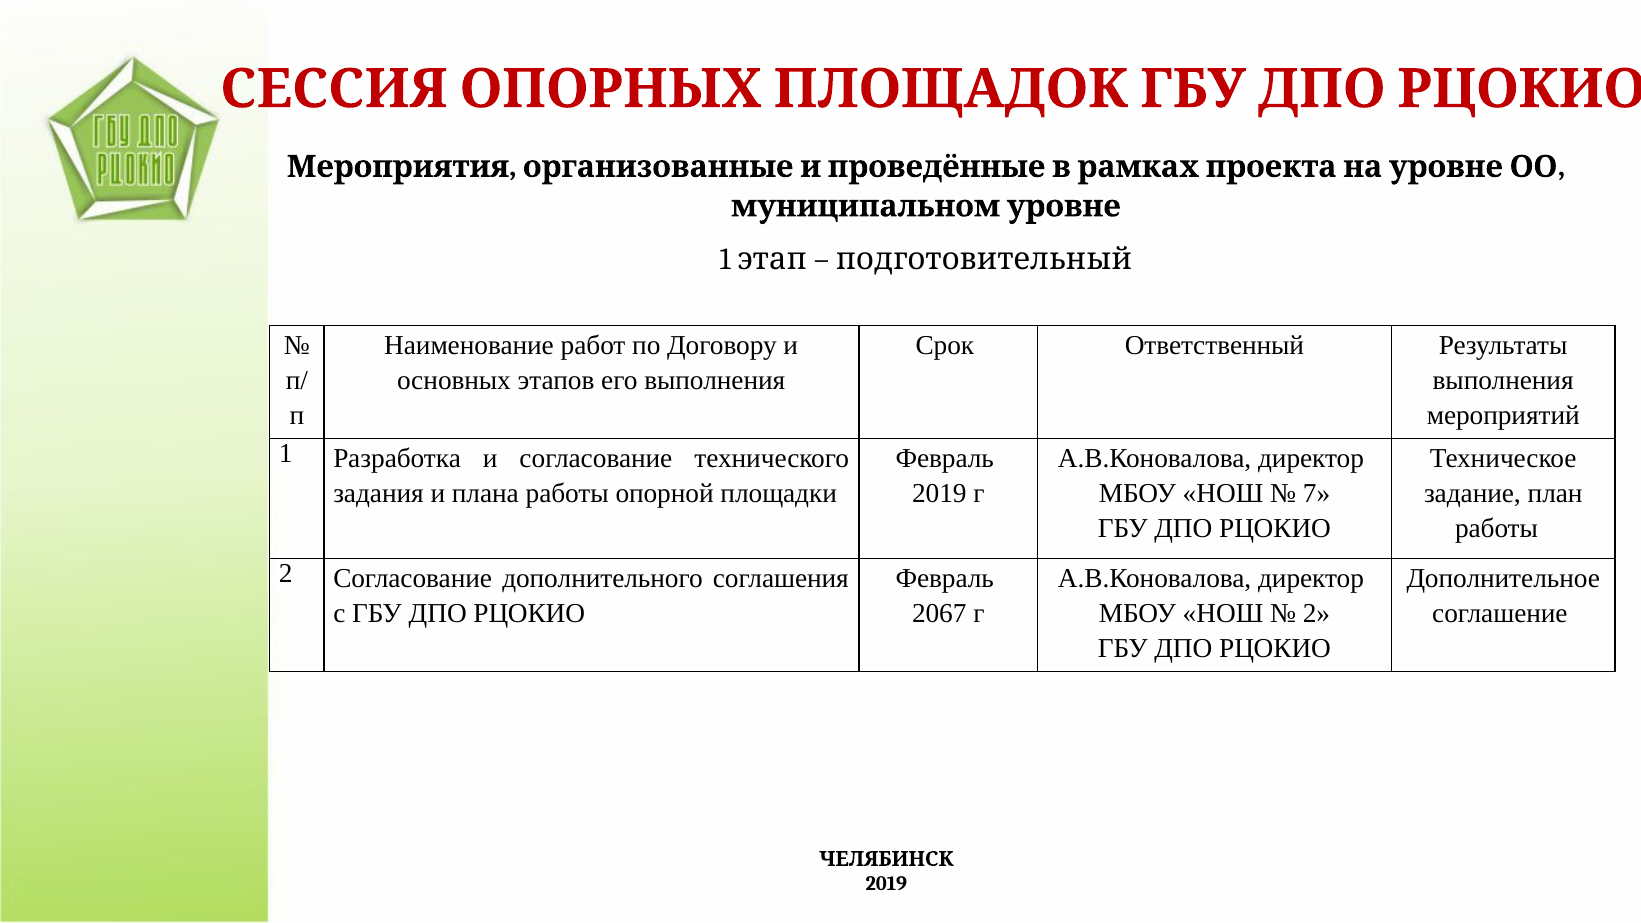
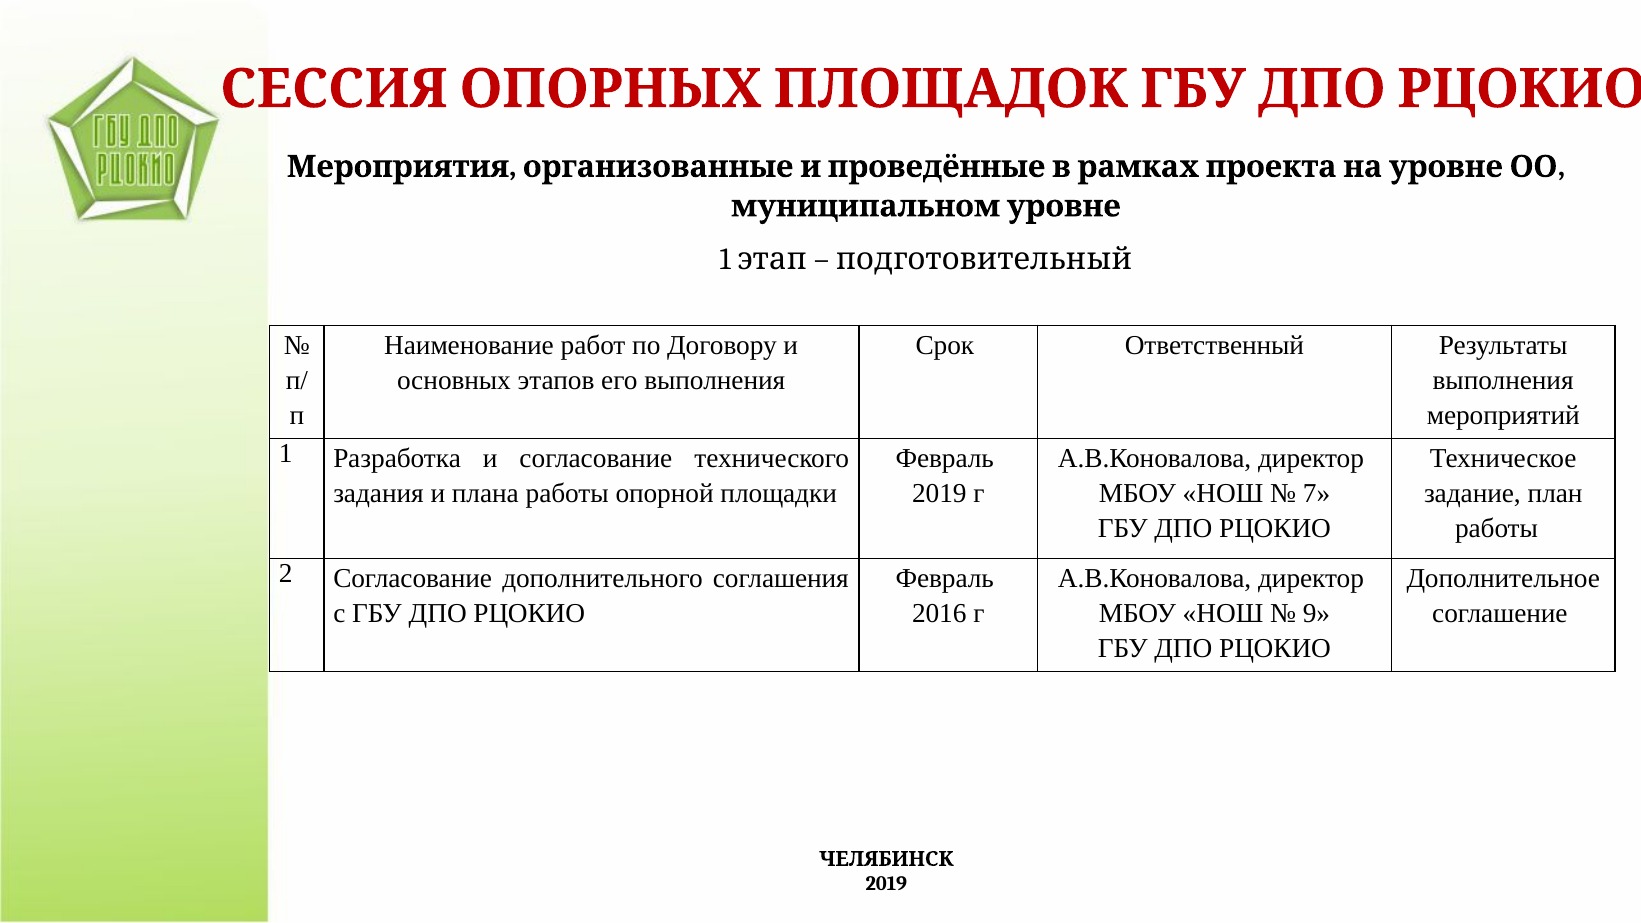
2067: 2067 -> 2016
2 at (1316, 613): 2 -> 9
